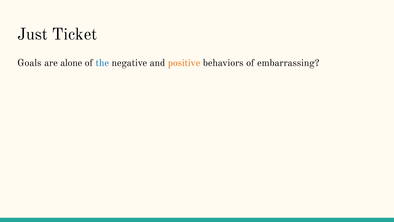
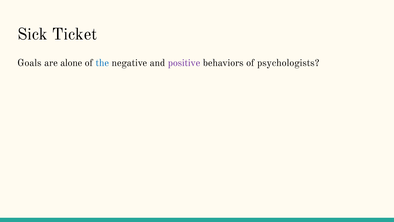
Just: Just -> Sick
positive colour: orange -> purple
embarrassing: embarrassing -> psychologists
